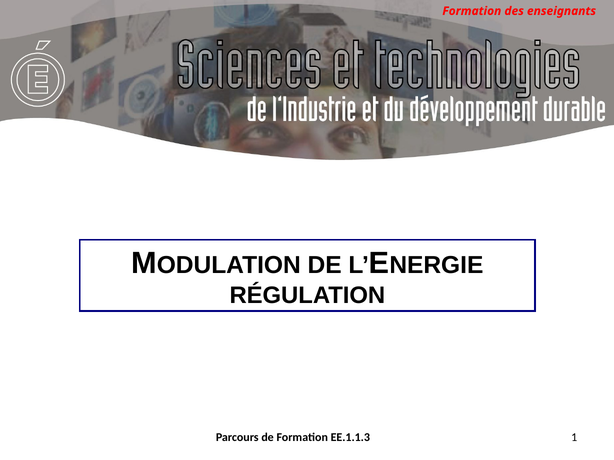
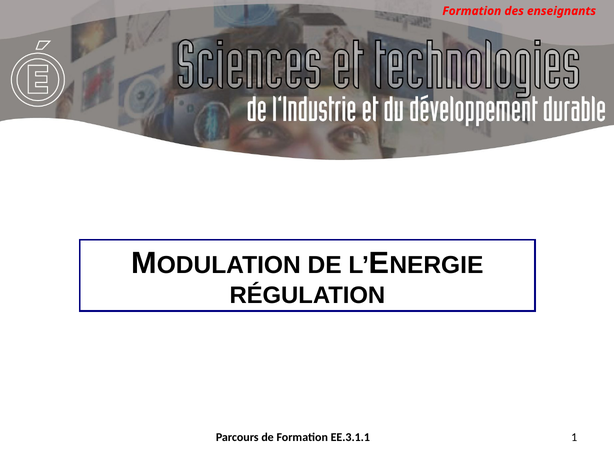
EE.1.1.3: EE.1.1.3 -> EE.3.1.1
